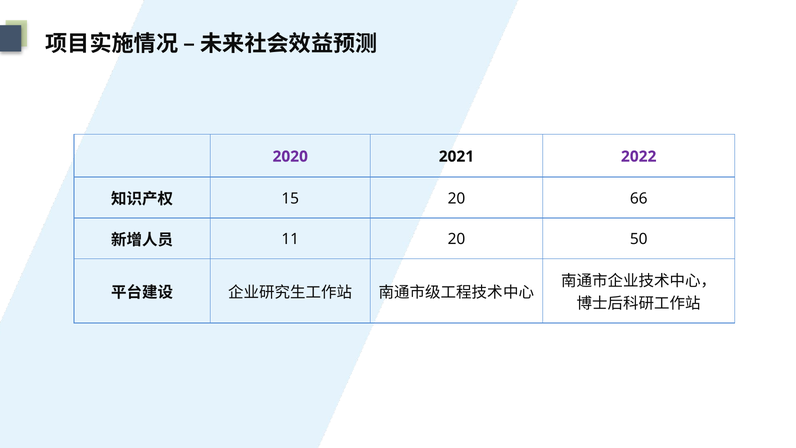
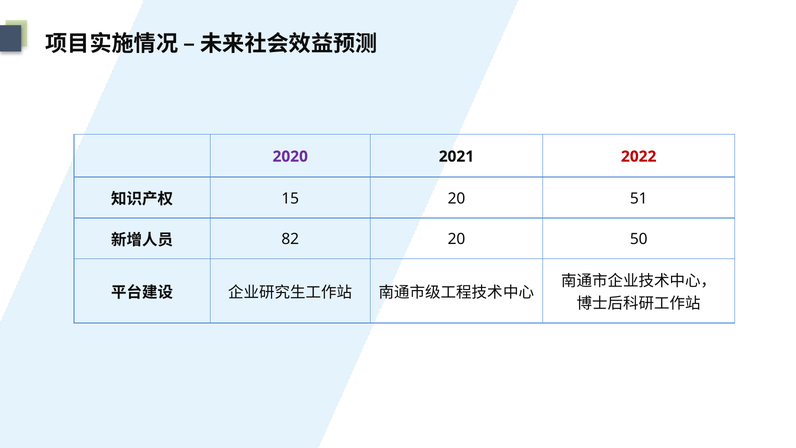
2022 colour: purple -> red
66: 66 -> 51
11: 11 -> 82
